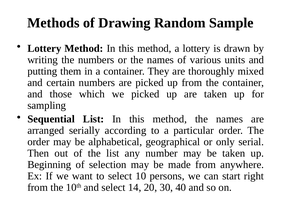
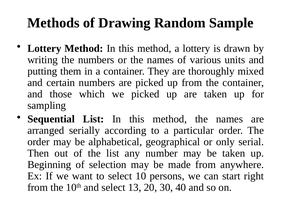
14: 14 -> 13
